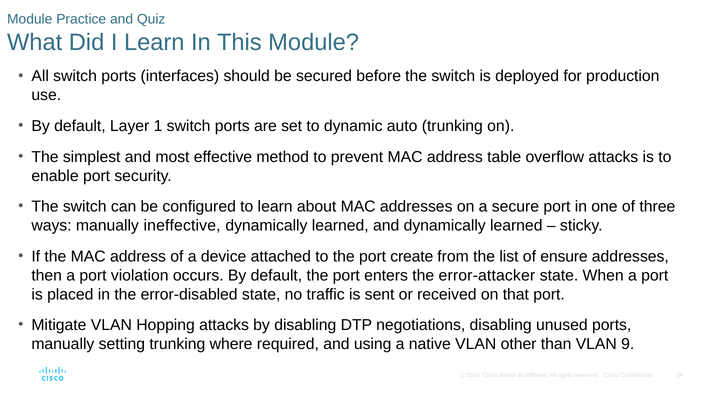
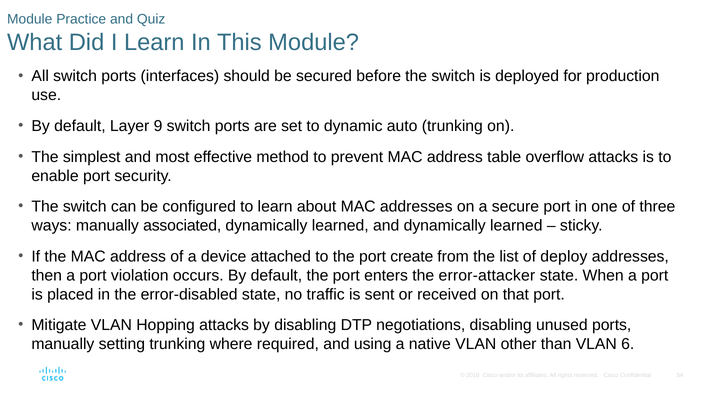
1: 1 -> 9
ineffective: ineffective -> associated
ensure: ensure -> deploy
9: 9 -> 6
